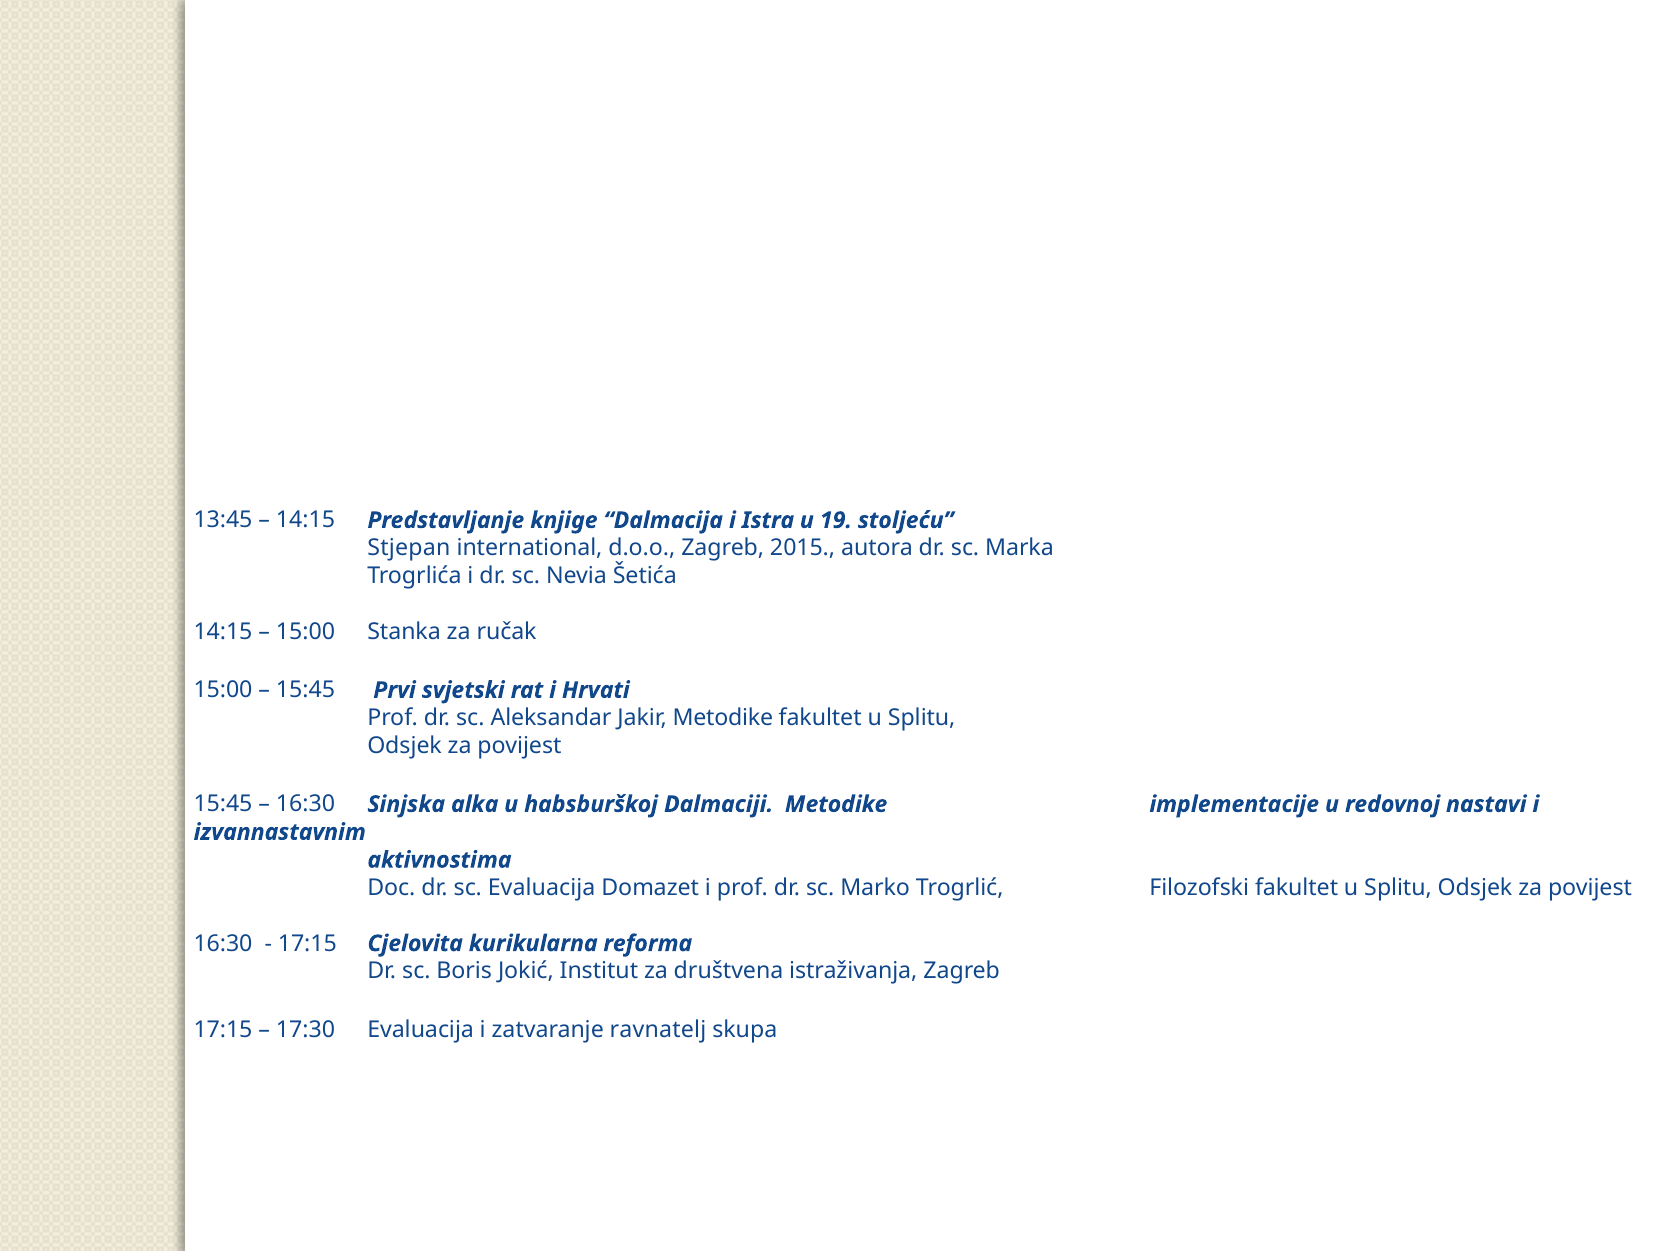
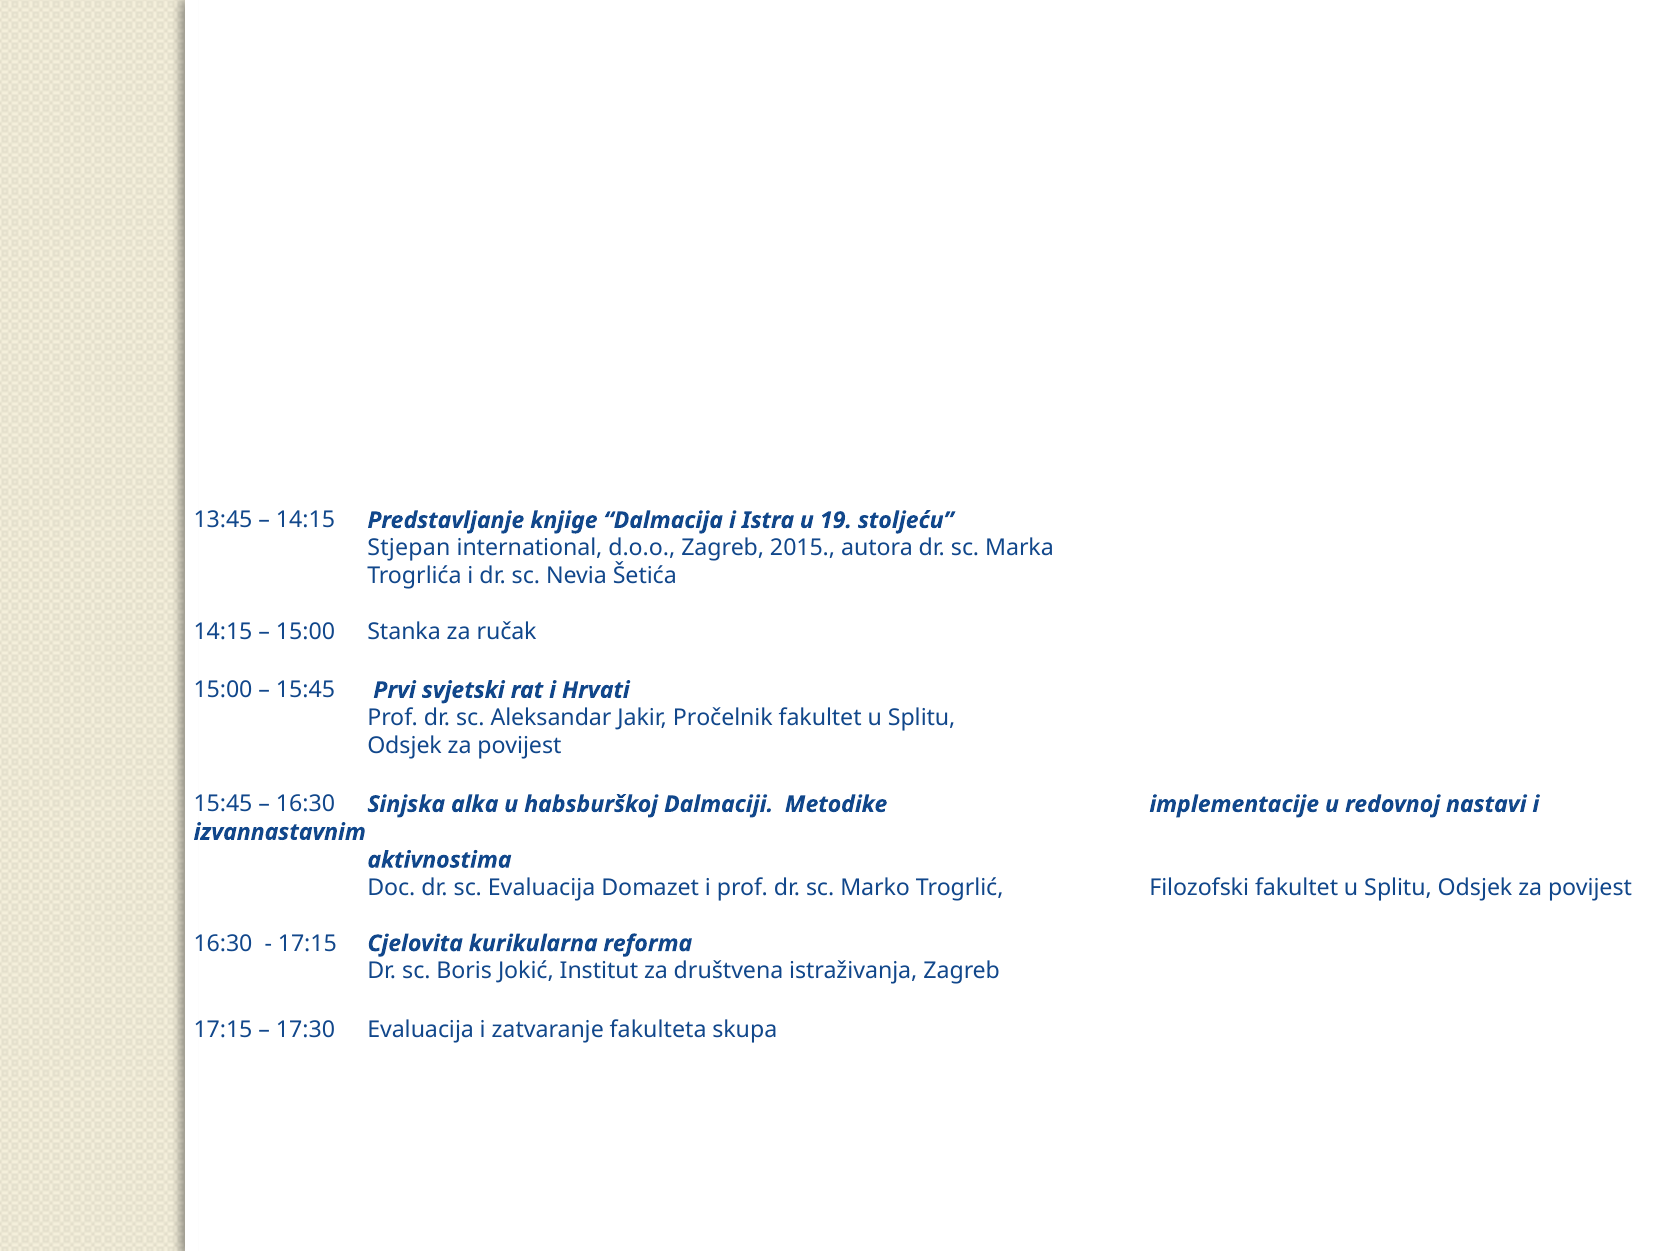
Jakir Metodike: Metodike -> Pročelnik
ravnatelj: ravnatelj -> fakulteta
